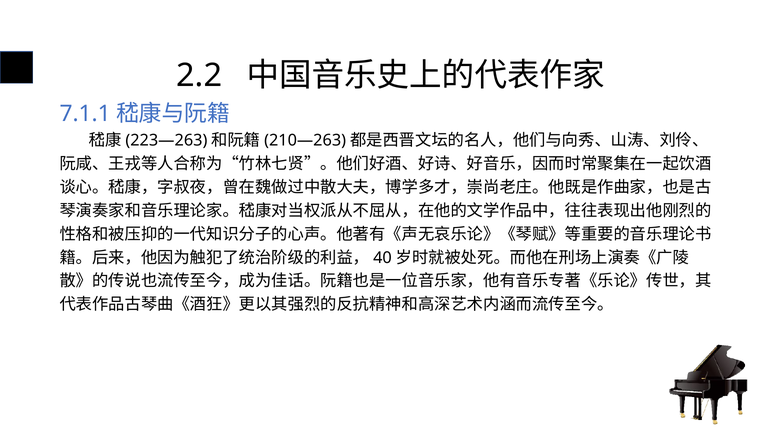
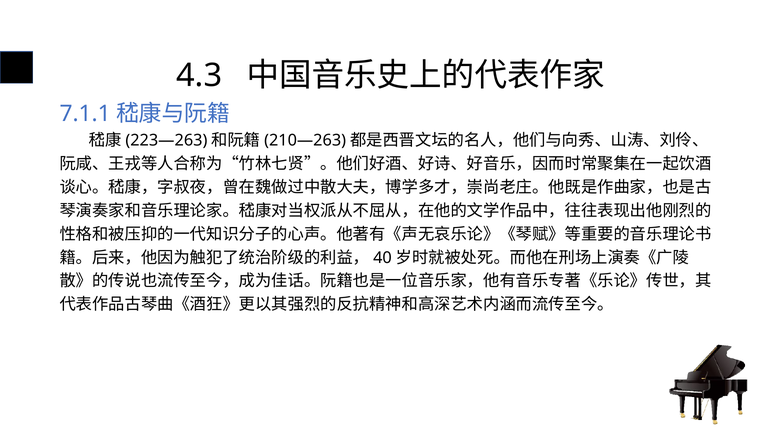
2.2: 2.2 -> 4.3
